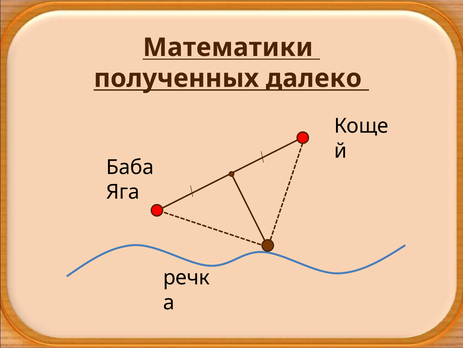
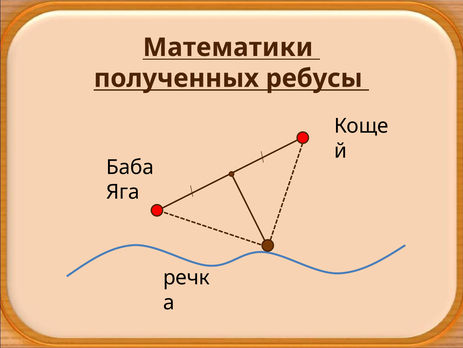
далеко: далеко -> ребусы
